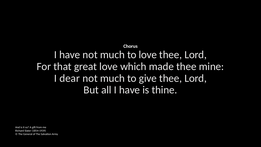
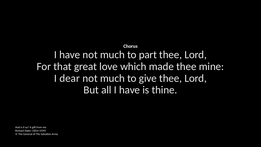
to love: love -> part
